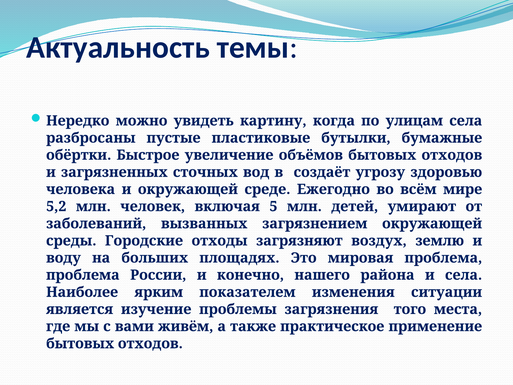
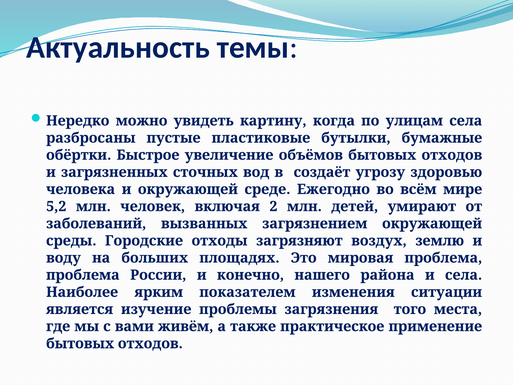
5: 5 -> 2
